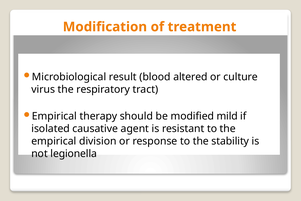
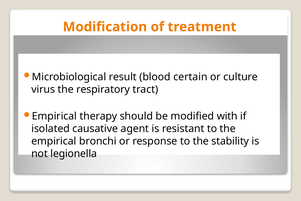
altered: altered -> certain
mild: mild -> with
division: division -> bronchi
